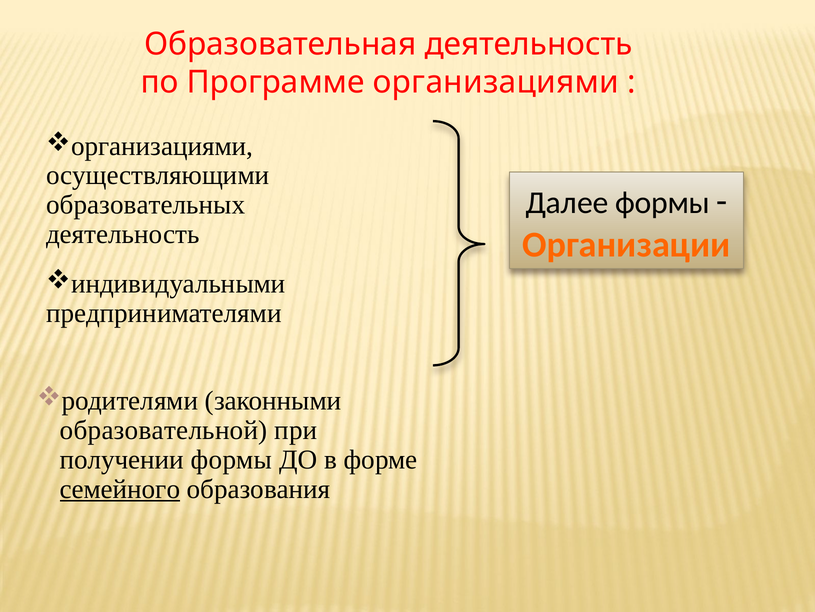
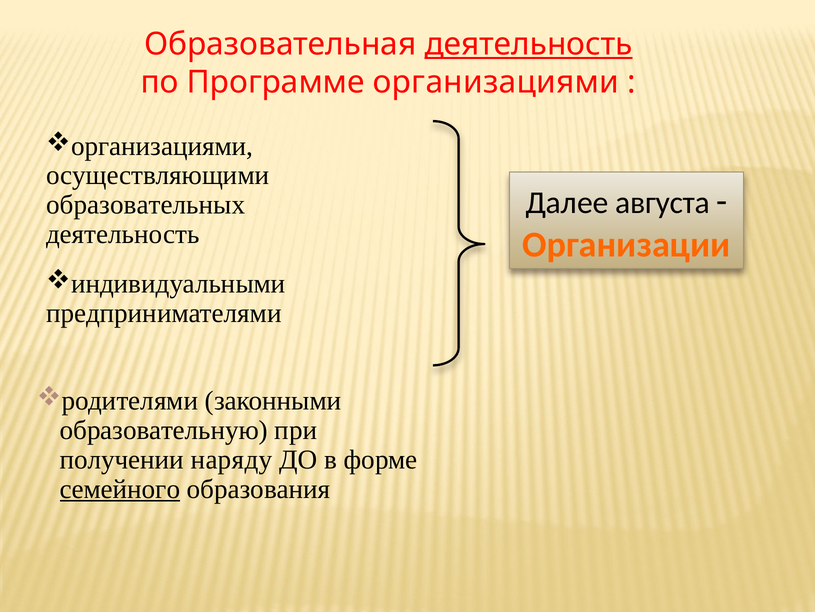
деятельность at (529, 44) underline: none -> present
Далее формы: формы -> августа
образовательной: образовательной -> образовательную
получении формы: формы -> наряду
